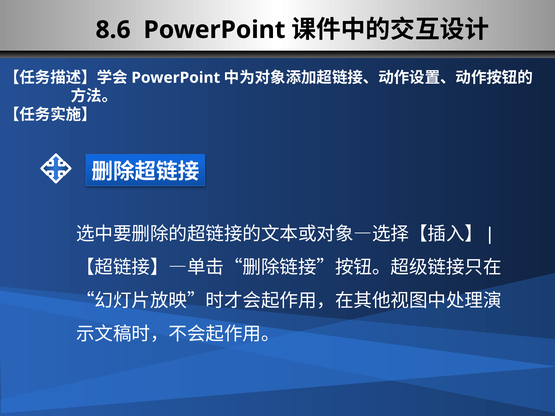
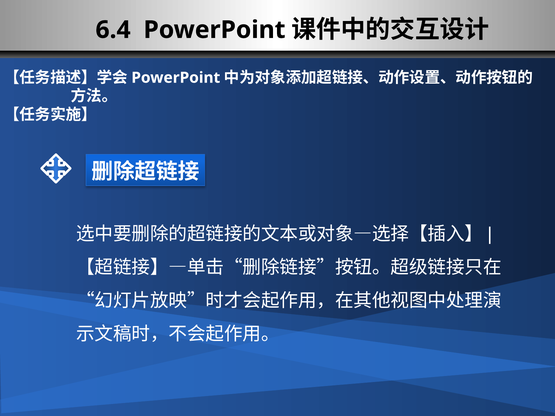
8.6: 8.6 -> 6.4
